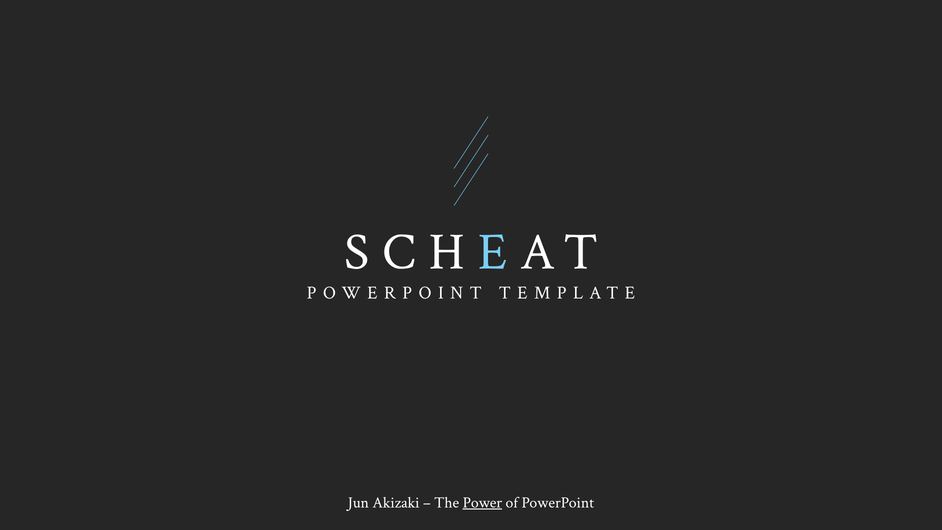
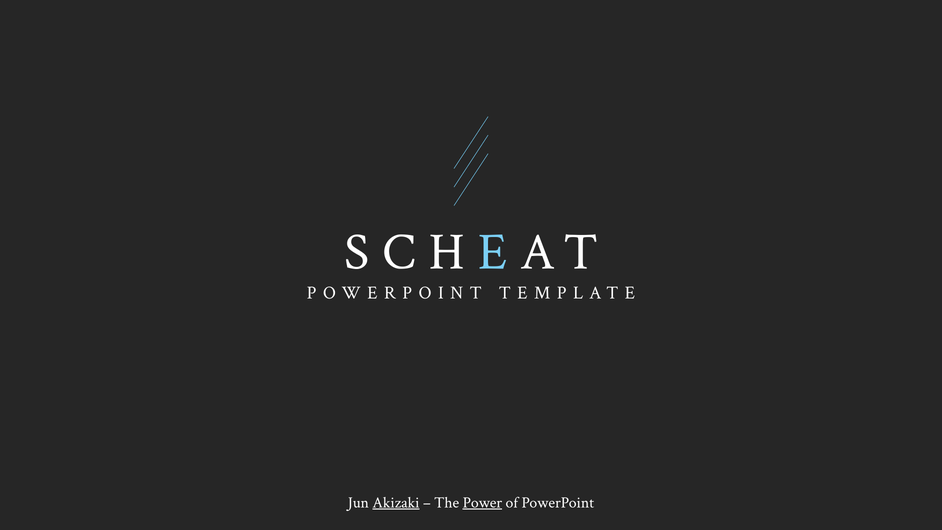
Akizaki underline: none -> present
